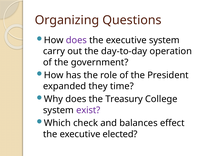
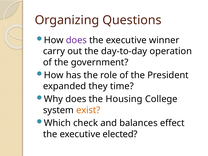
executive system: system -> winner
Treasury: Treasury -> Housing
exist colour: purple -> orange
